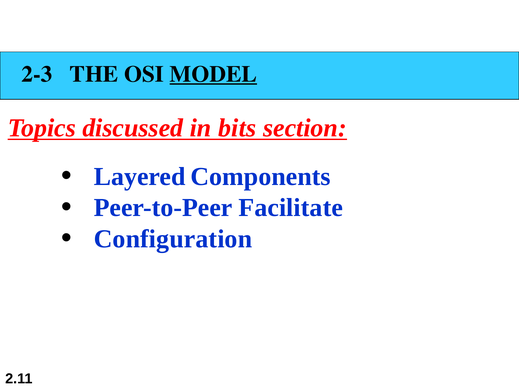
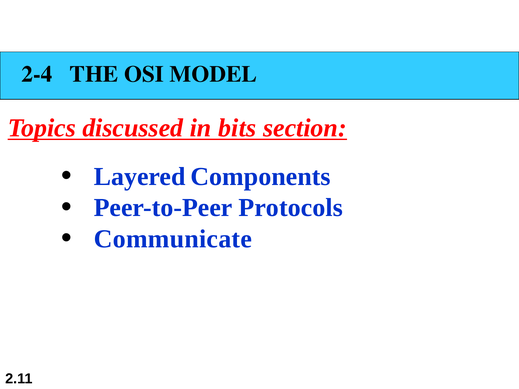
2-3: 2-3 -> 2-4
MODEL underline: present -> none
Facilitate: Facilitate -> Protocols
Configuration: Configuration -> Communicate
